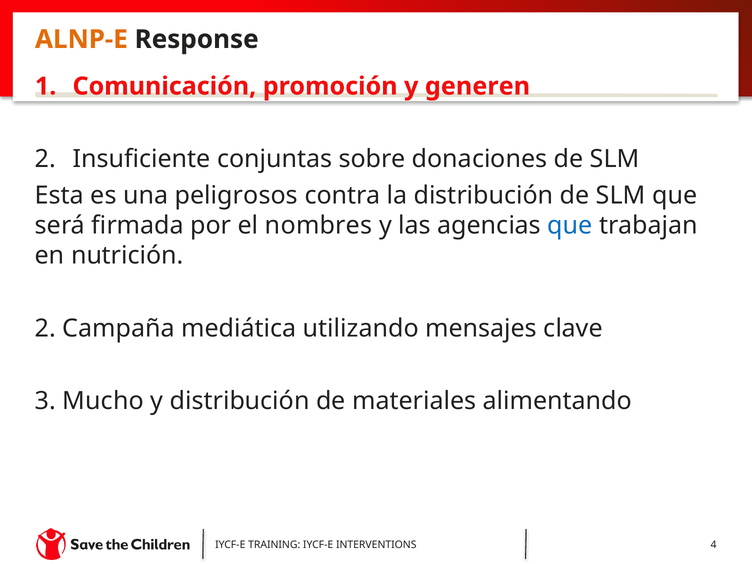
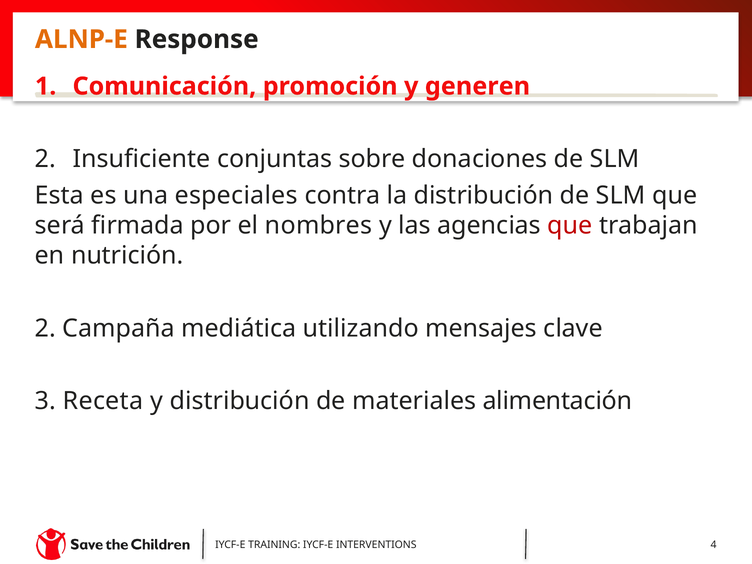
peligrosos: peligrosos -> especiales
que at (570, 225) colour: blue -> red
Mucho: Mucho -> Receta
alimentando: alimentando -> alimentación
